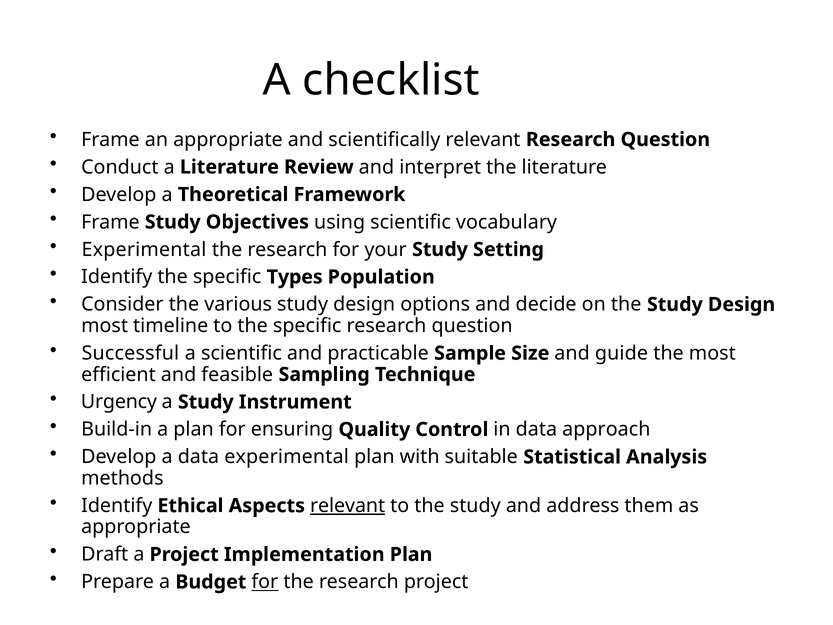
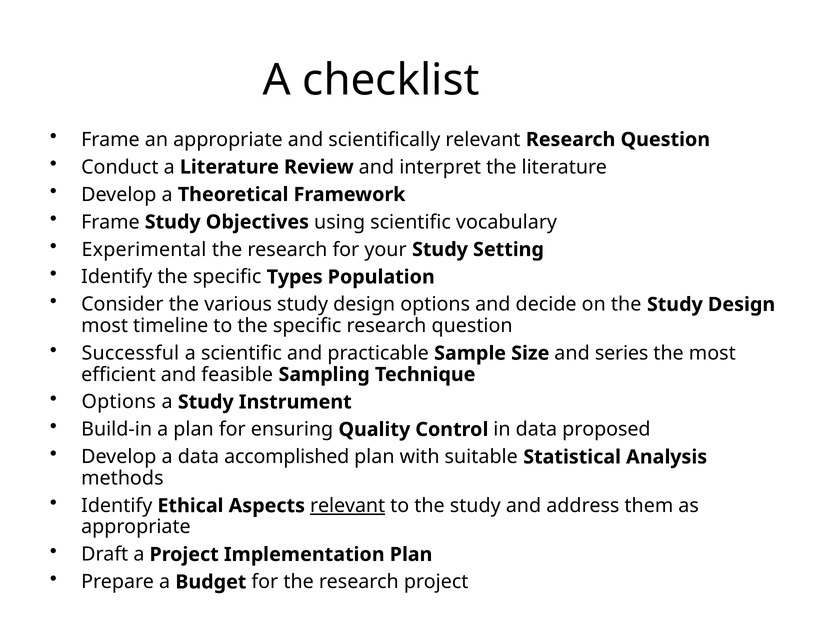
guide: guide -> series
Urgency at (119, 402): Urgency -> Options
approach: approach -> proposed
data experimental: experimental -> accomplished
for at (265, 582) underline: present -> none
